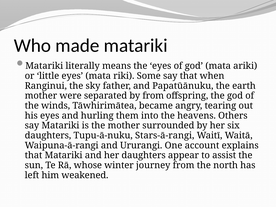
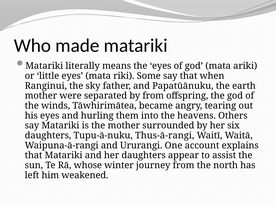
Stars-ā-rangi: Stars-ā-rangi -> Thus-ā-rangi
